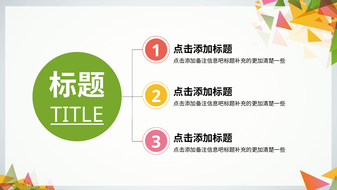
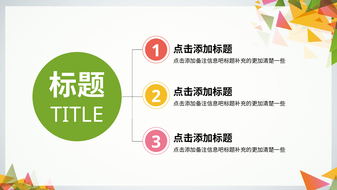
TITLE underline: present -> none
